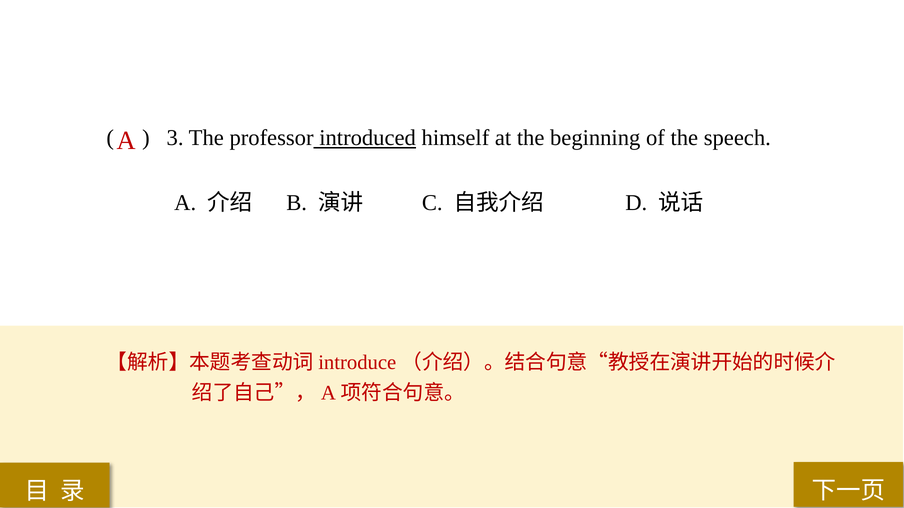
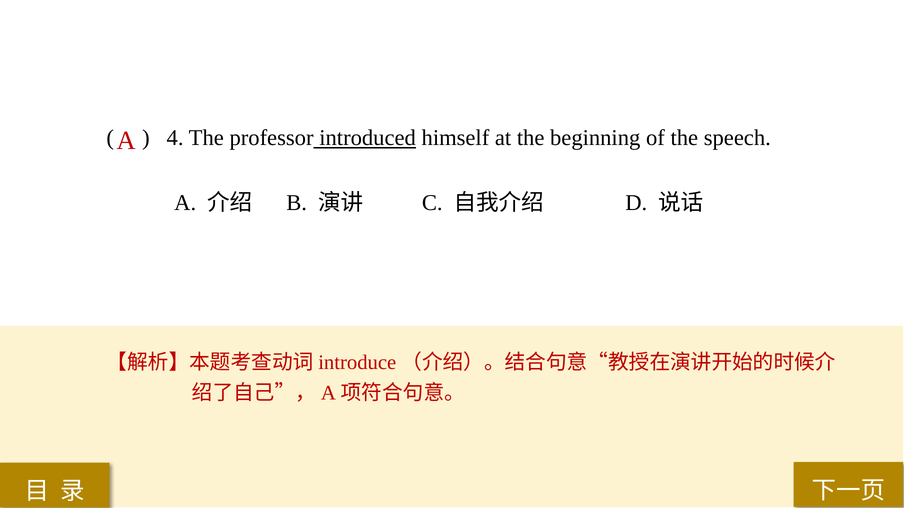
3: 3 -> 4
